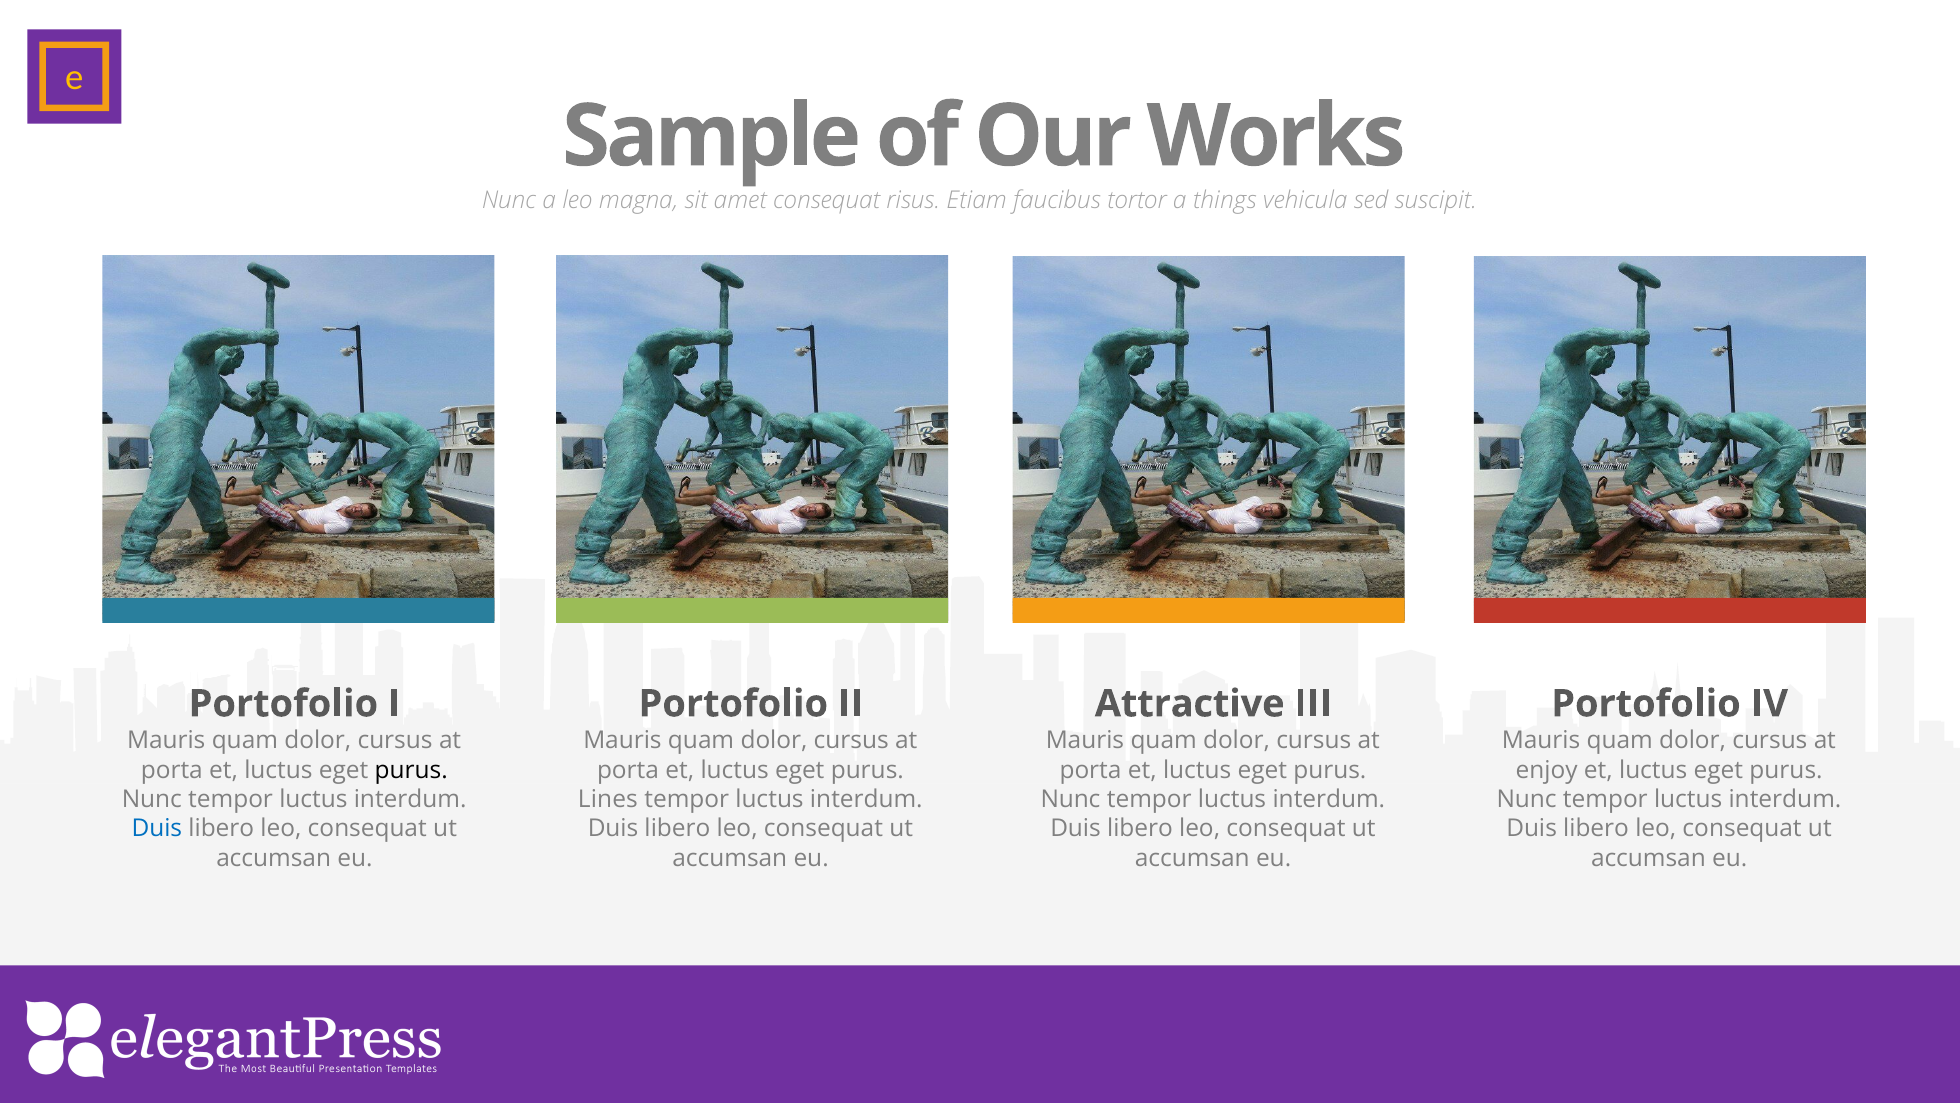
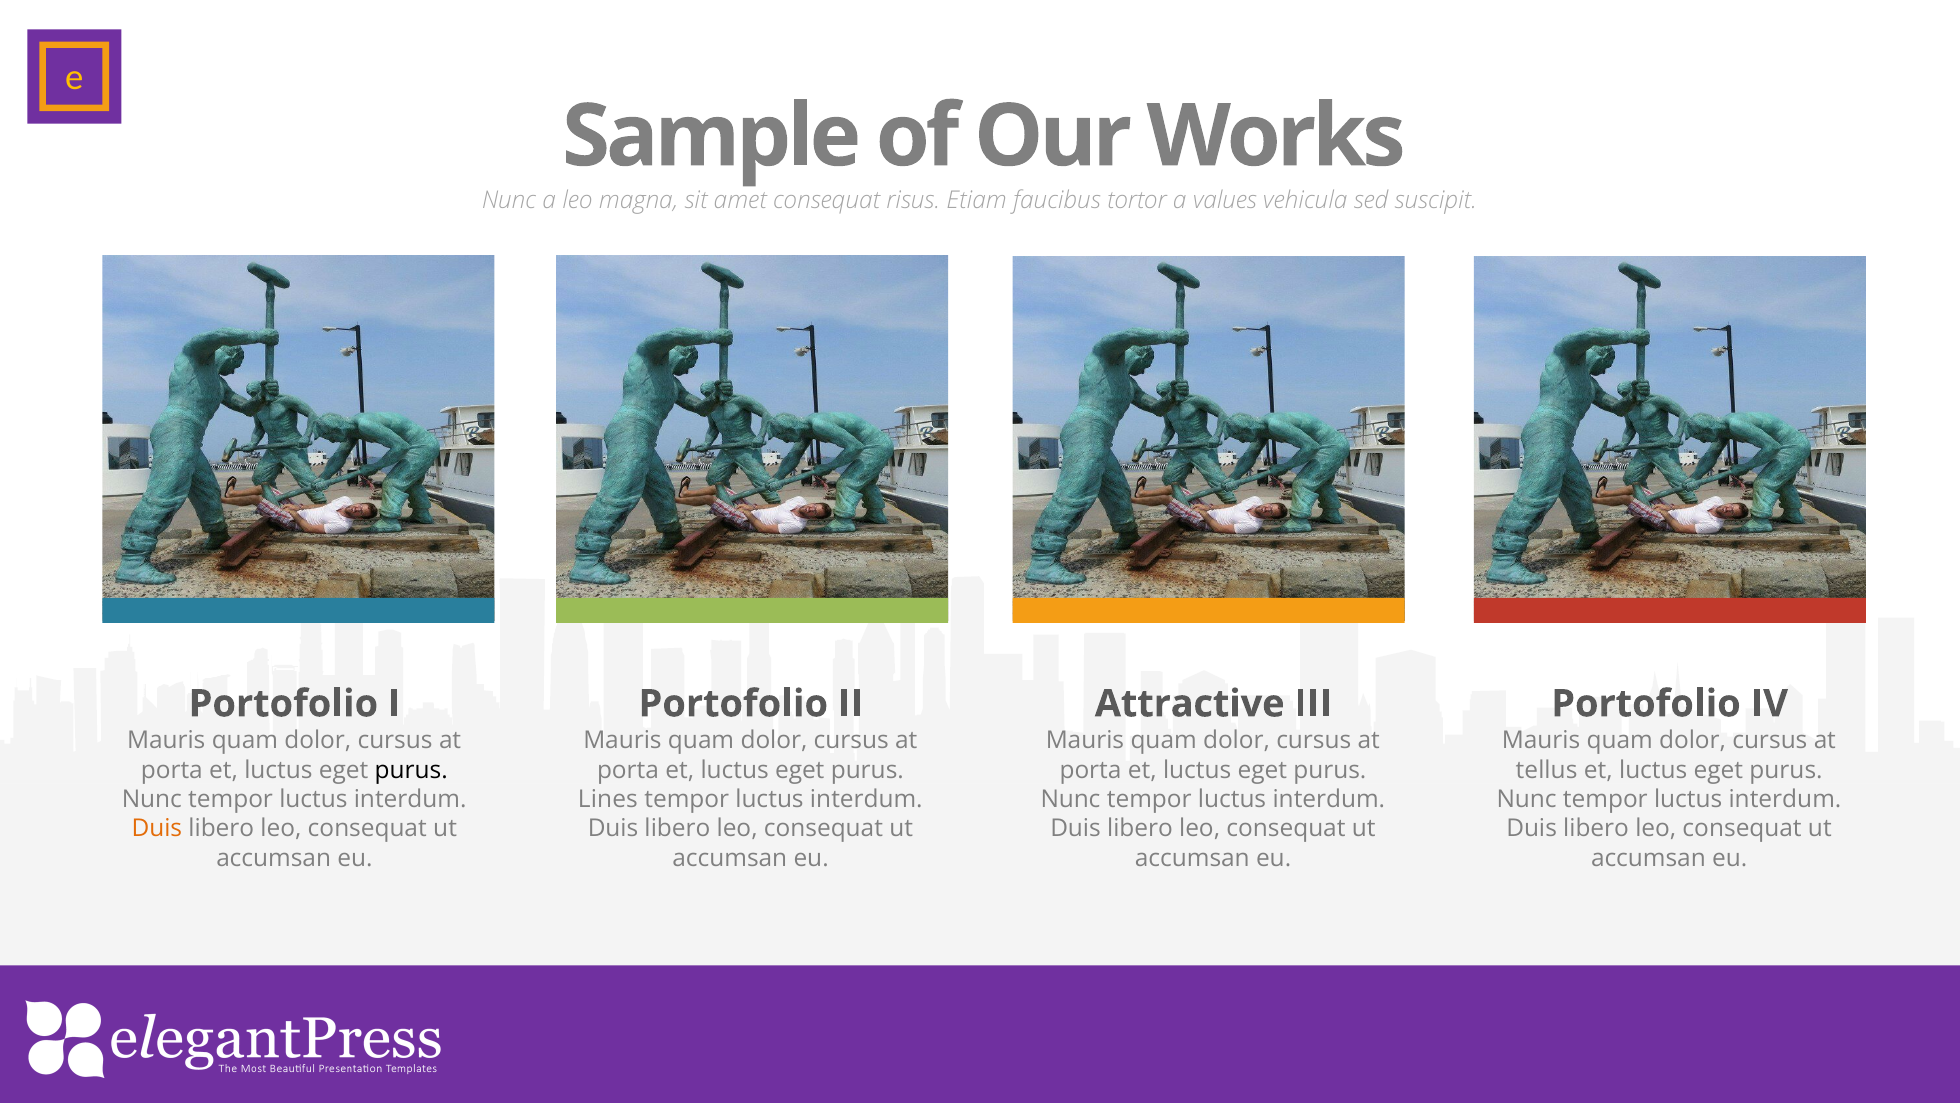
things: things -> values
enjoy: enjoy -> tellus
Duis at (157, 828) colour: blue -> orange
